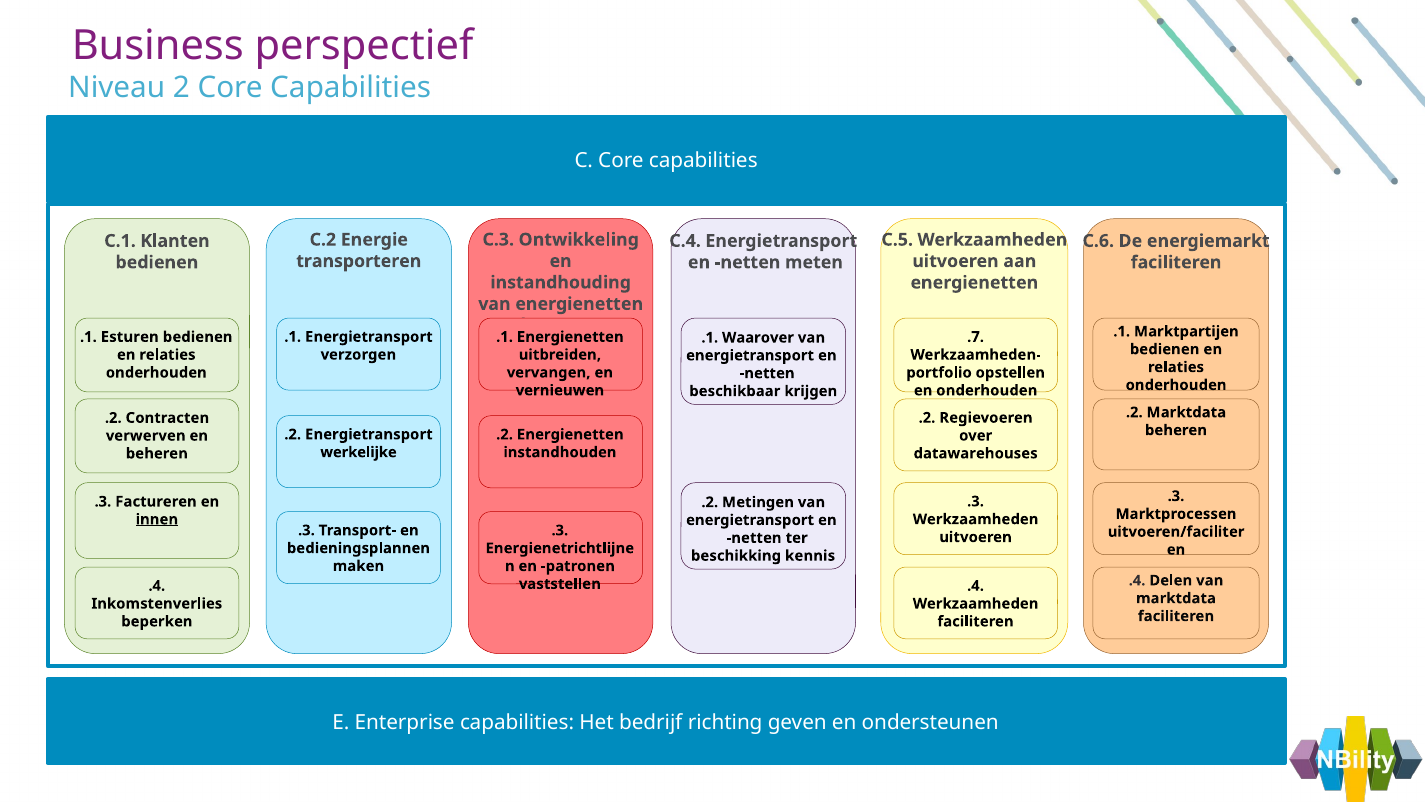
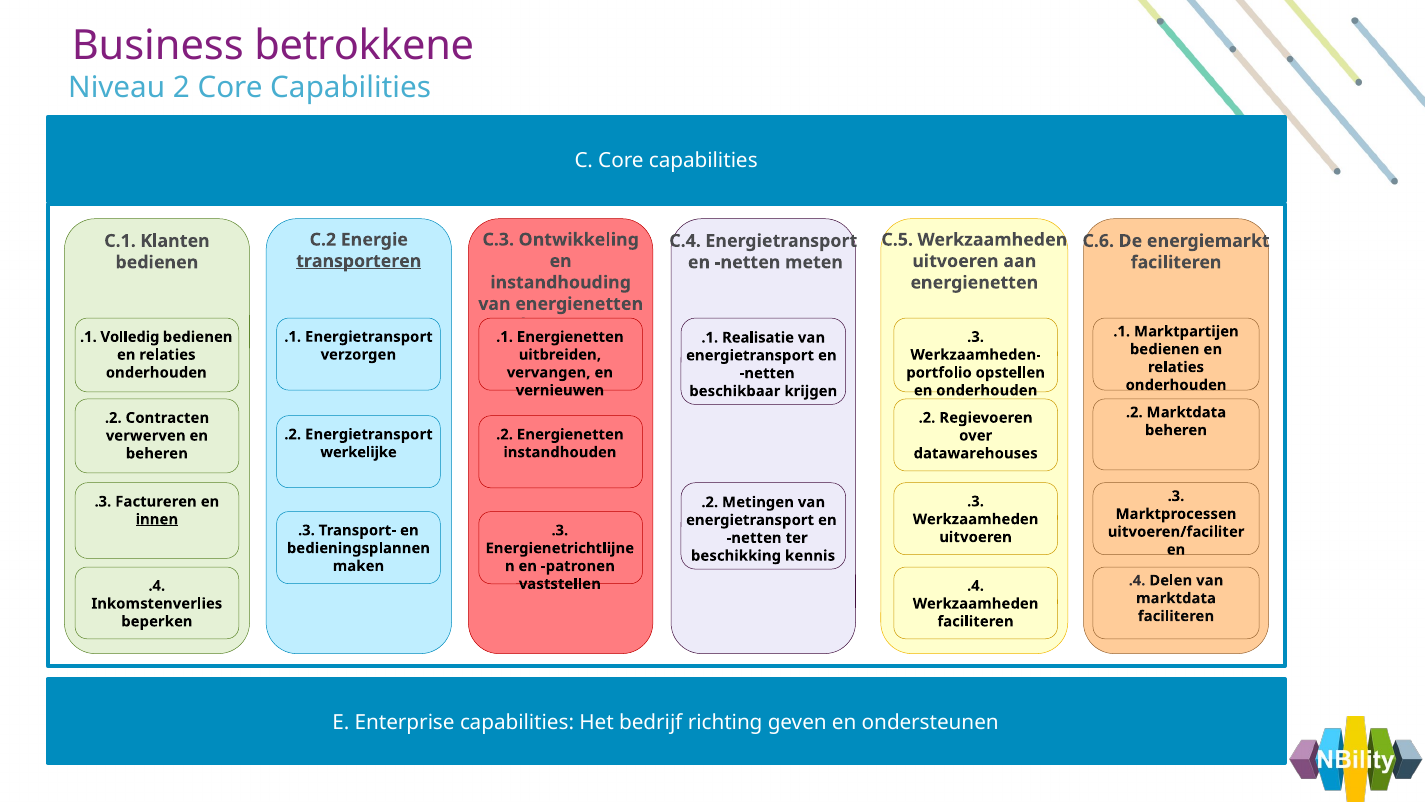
perspectief: perspectief -> betrokkene
transporteren underline: none -> present
Esturen: Esturen -> Volledig
.7 at (976, 337): .7 -> .3
Waarover: Waarover -> Realisatie
